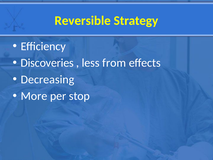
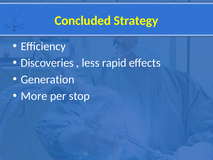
Reversible: Reversible -> Concluded
from: from -> rapid
Decreasing: Decreasing -> Generation
